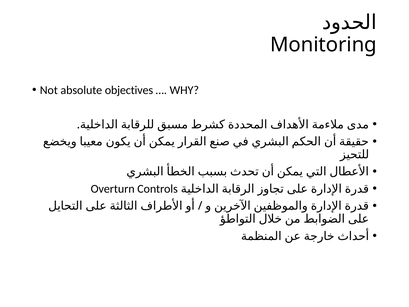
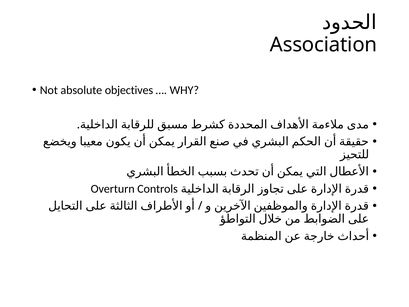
Monitoring: Monitoring -> Association
